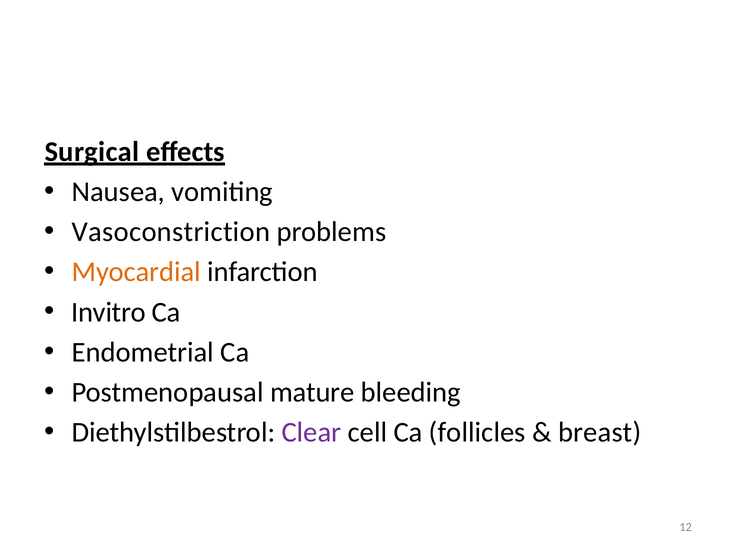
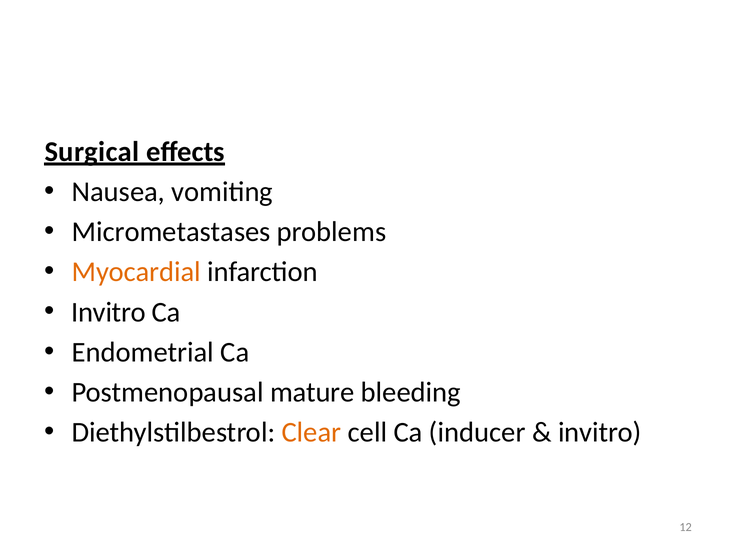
Vasoconstriction: Vasoconstriction -> Micrometastases
Clear colour: purple -> orange
follicles: follicles -> inducer
breast at (600, 432): breast -> invitro
